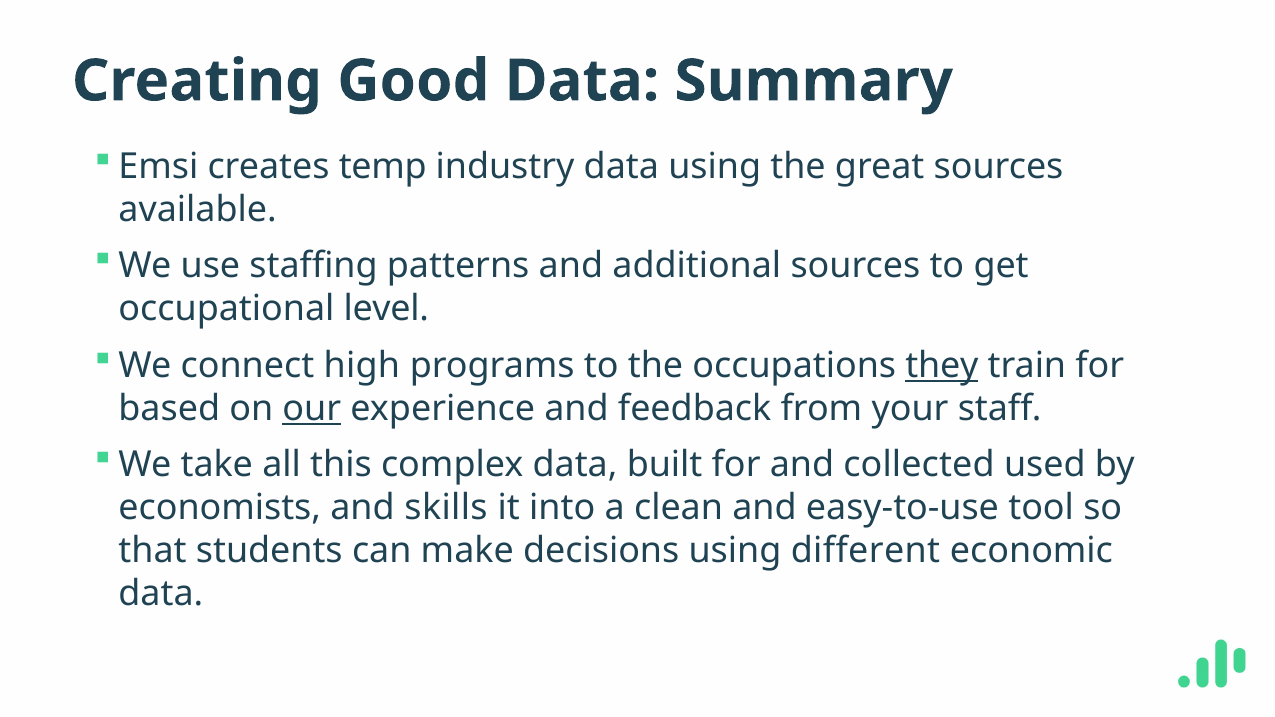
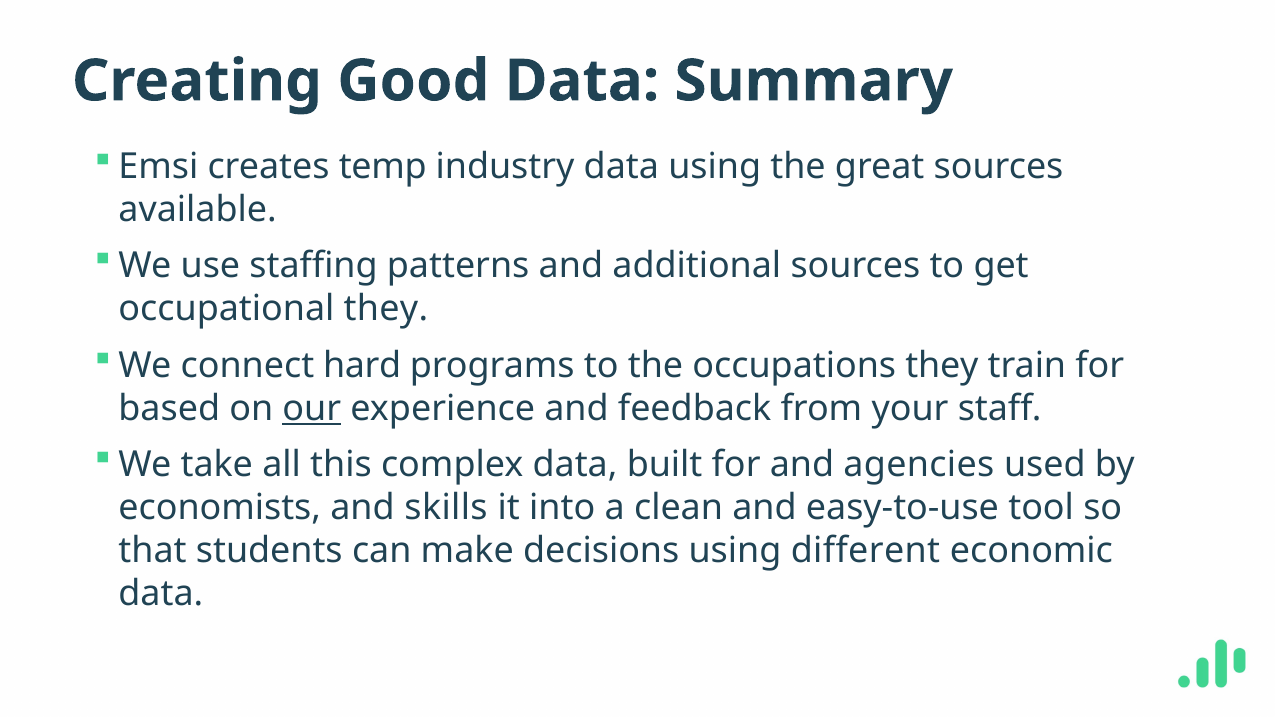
occupational level: level -> they
high: high -> hard
they at (942, 365) underline: present -> none
collected: collected -> agencies
